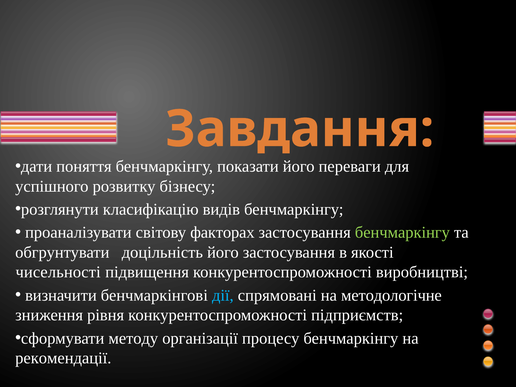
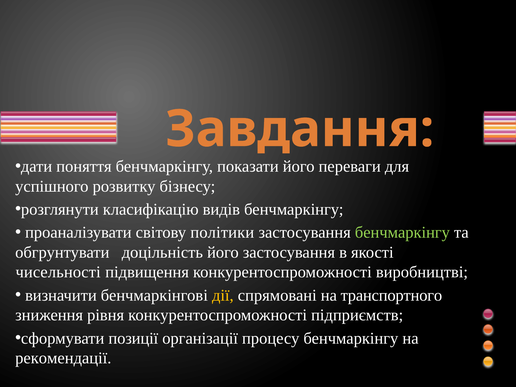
факторах: факторах -> політики
дії colour: light blue -> yellow
методологічне: методологічне -> транспортного
методу: методу -> позиції
